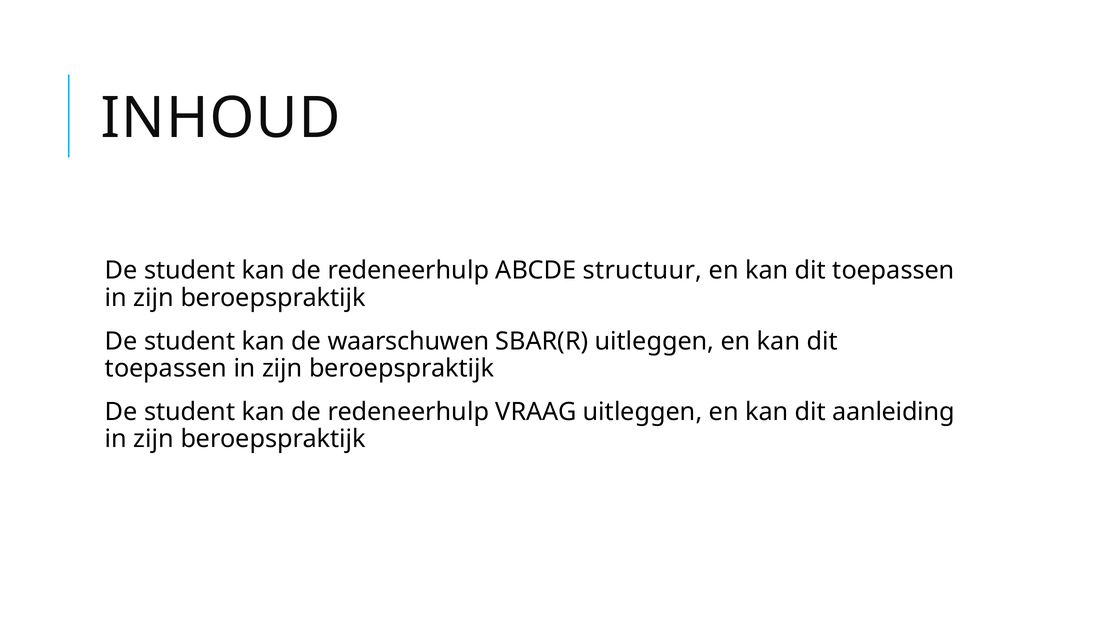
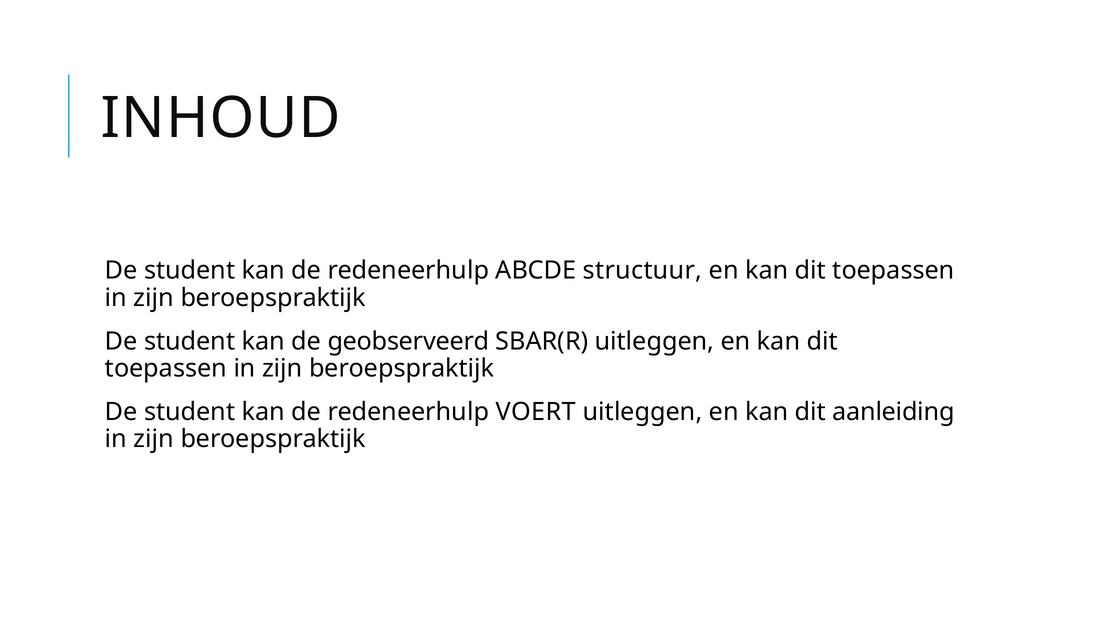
waarschuwen: waarschuwen -> geobserveerd
VRAAG: VRAAG -> VOERT
